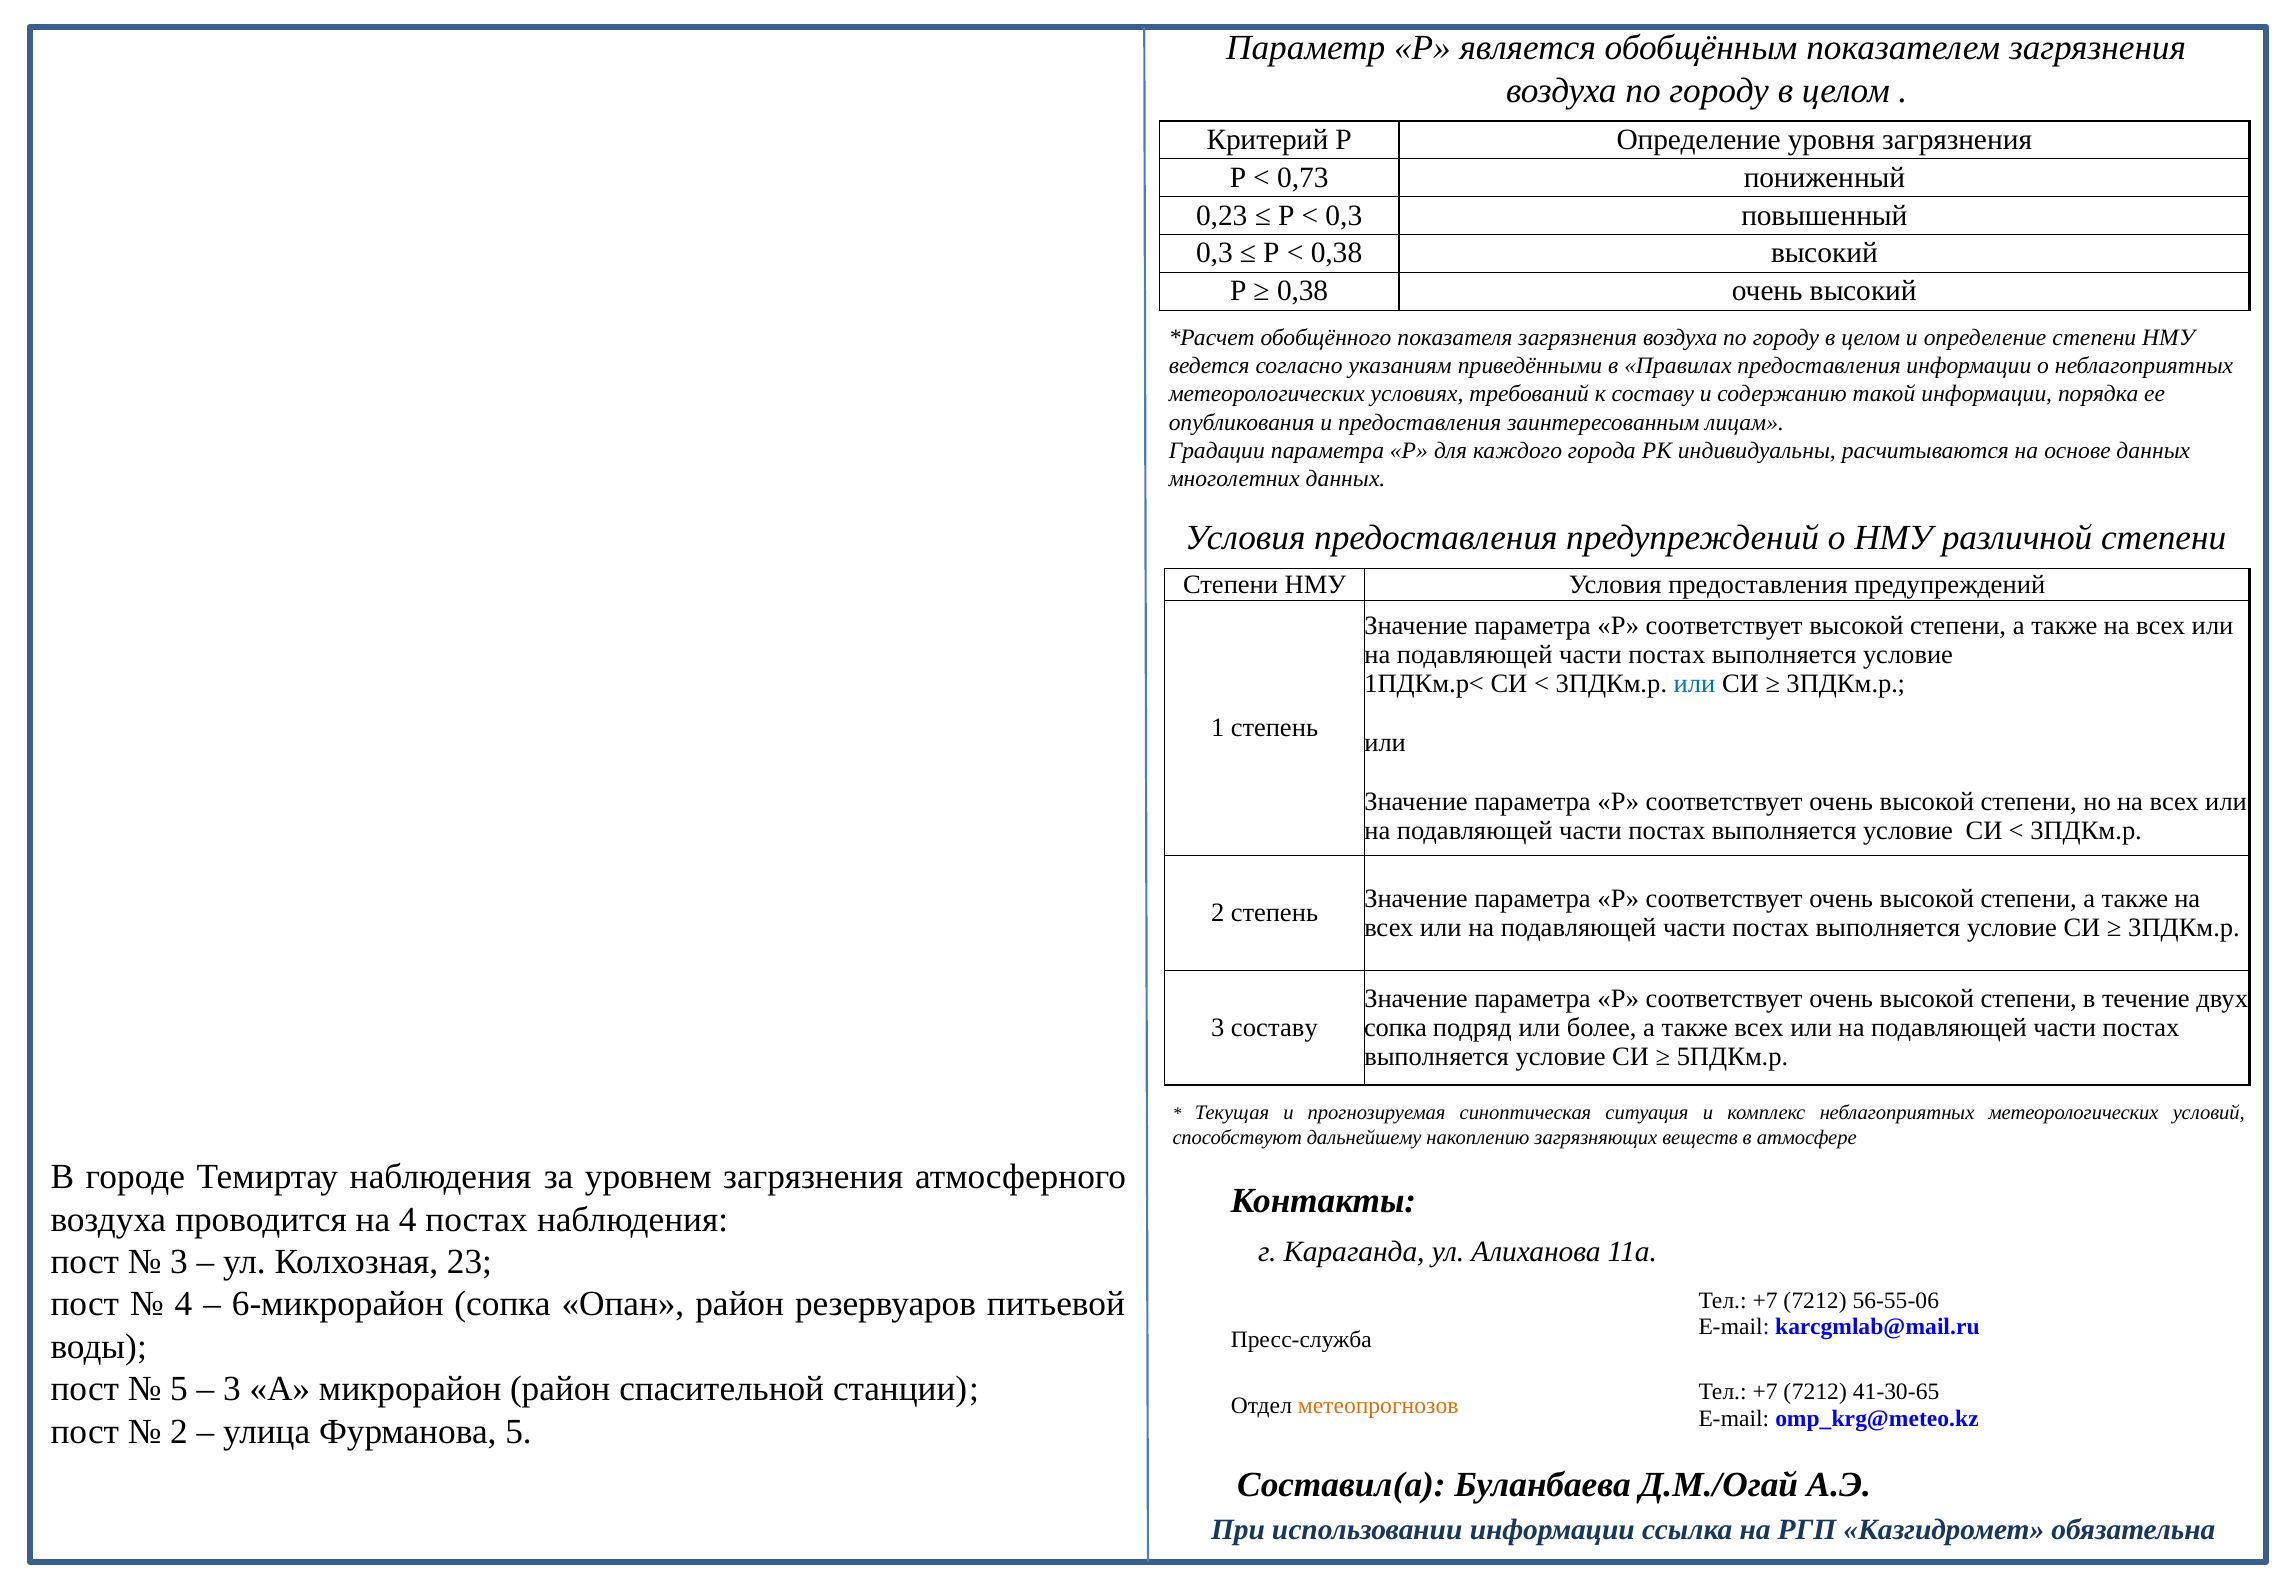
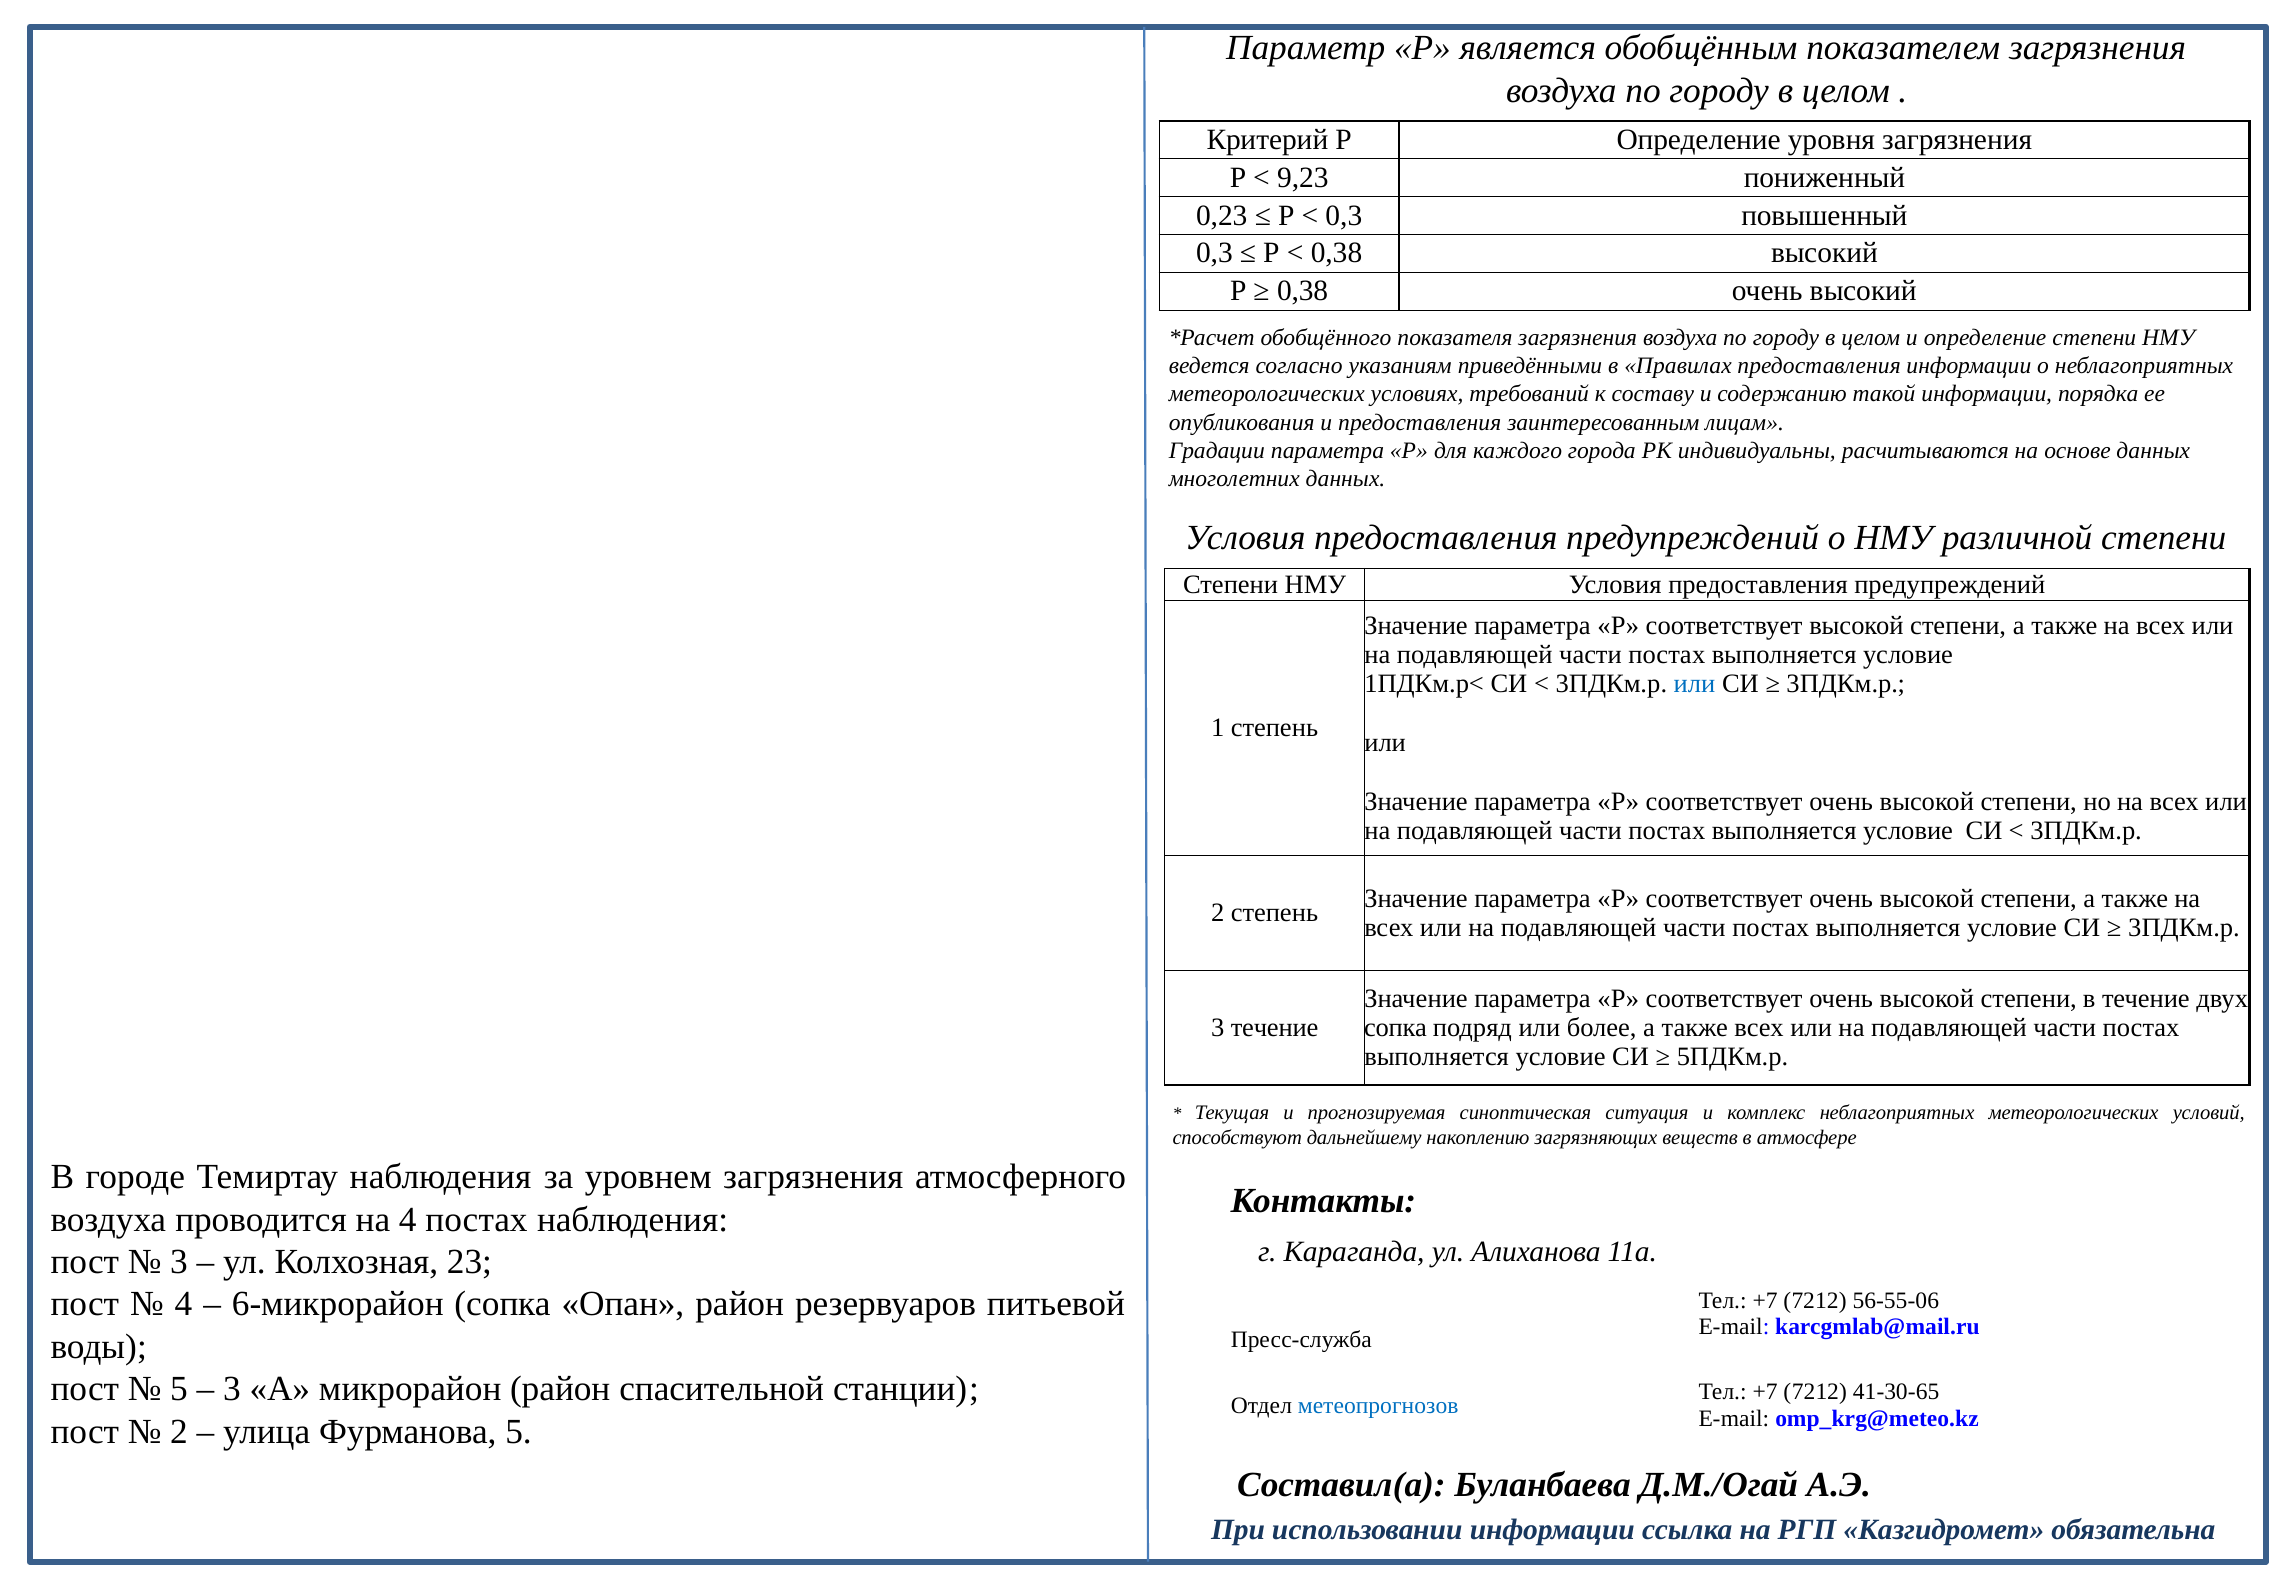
0,73: 0,73 -> 9,23
3 составу: составу -> течение
метеопрогнозов colour: orange -> blue
